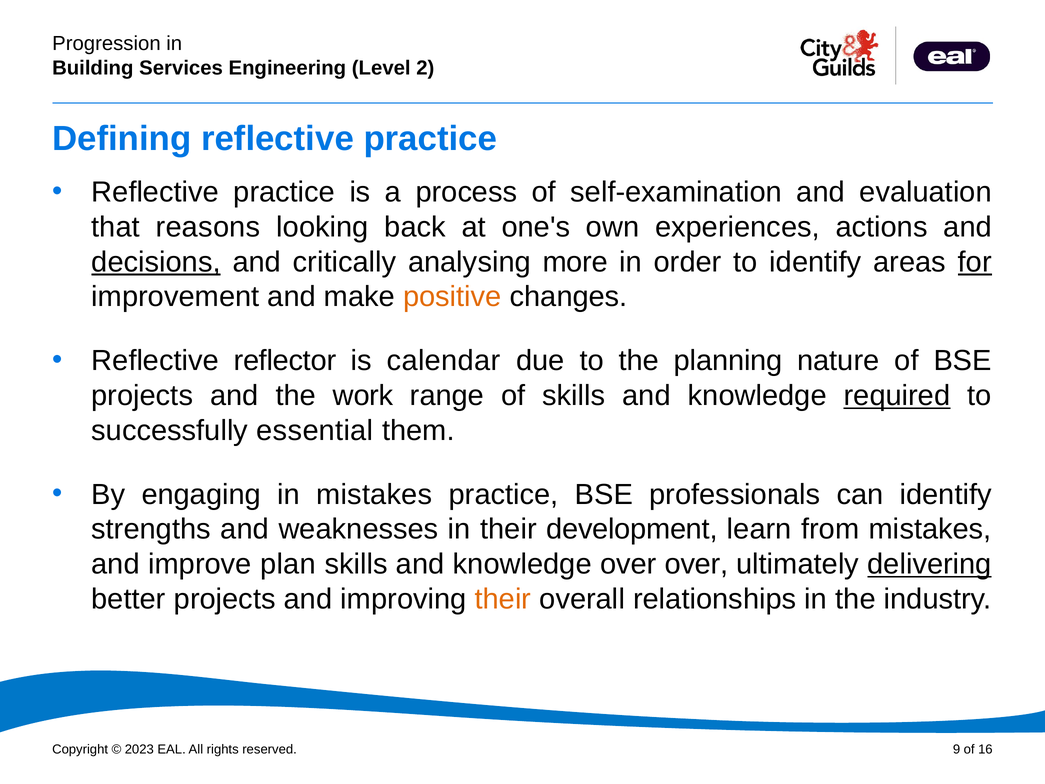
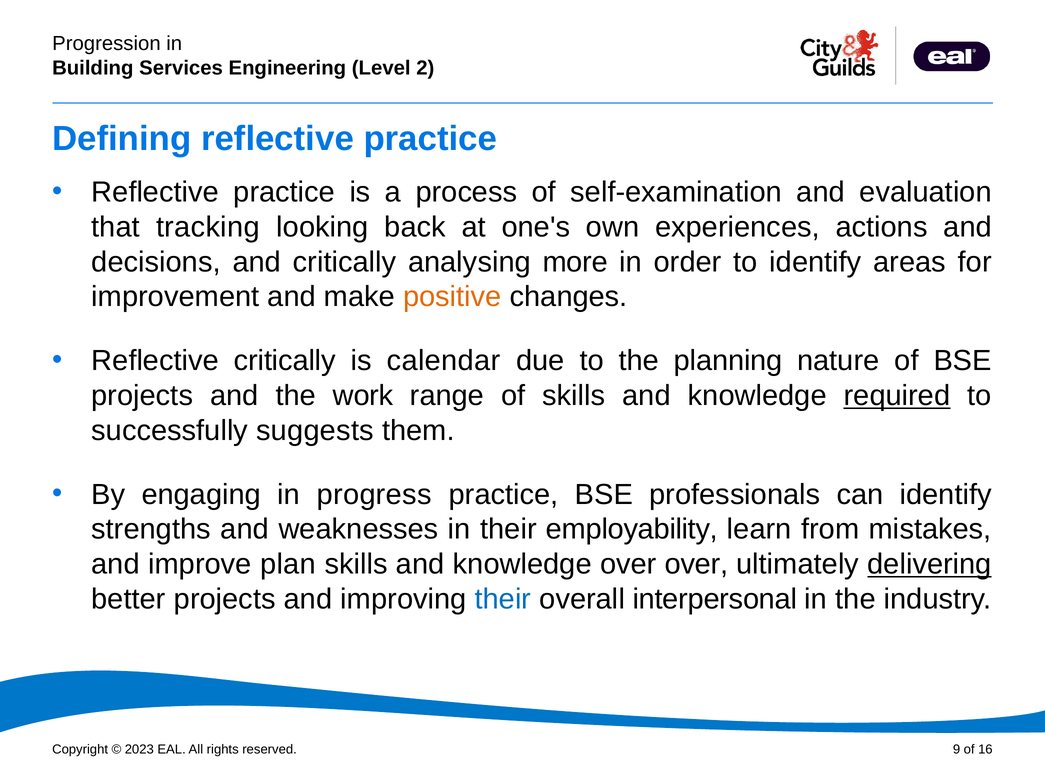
reasons: reasons -> tracking
decisions underline: present -> none
for underline: present -> none
Reflective reflector: reflector -> critically
essential: essential -> suggests
in mistakes: mistakes -> progress
development: development -> employability
their at (503, 599) colour: orange -> blue
relationships: relationships -> interpersonal
